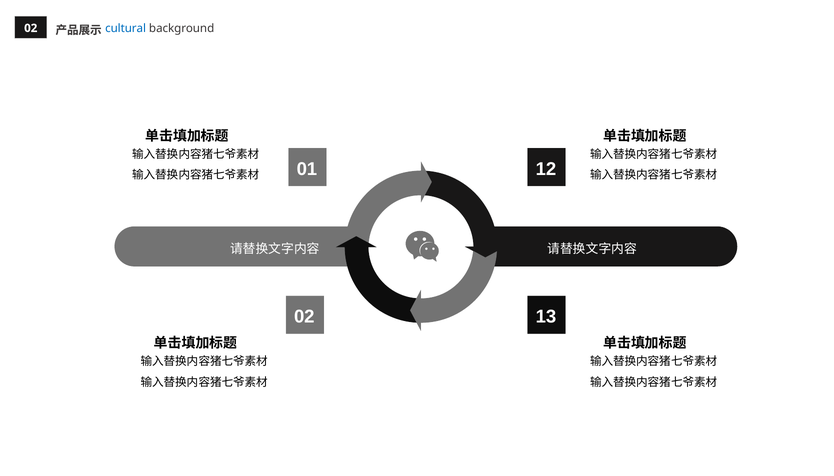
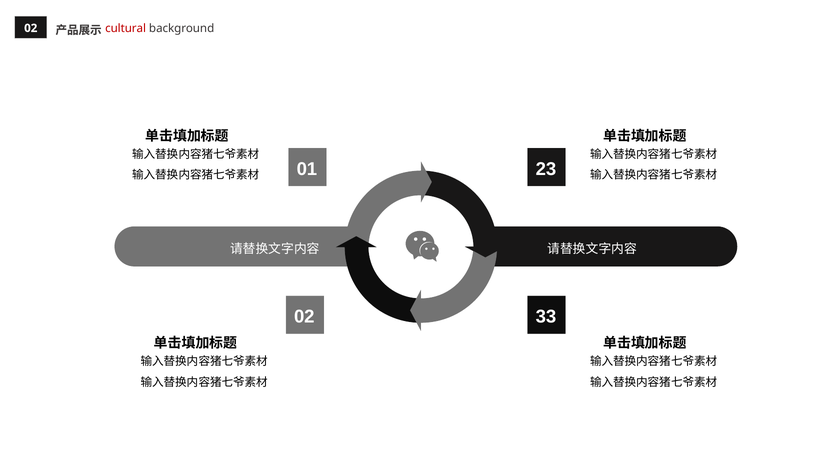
cultural colour: blue -> red
12: 12 -> 23
13: 13 -> 33
